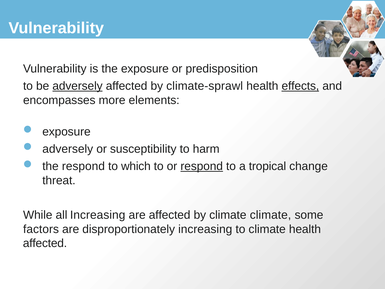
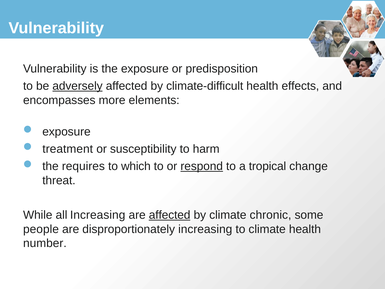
climate-sprawl: climate-sprawl -> climate-difficult
effects underline: present -> none
adversely at (68, 149): adversely -> treatment
the respond: respond -> requires
affected at (170, 215) underline: none -> present
climate climate: climate -> chronic
factors: factors -> people
affected at (45, 243): affected -> number
